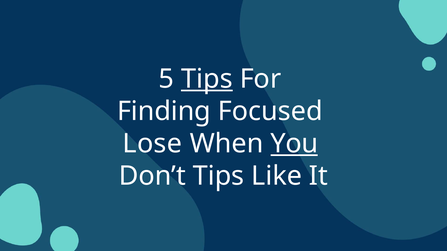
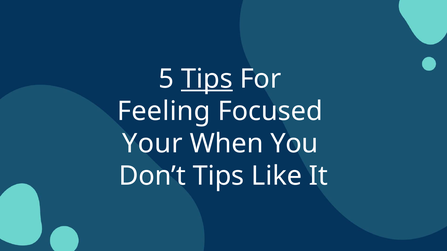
Finding: Finding -> Feeling
Lose: Lose -> Your
You underline: present -> none
